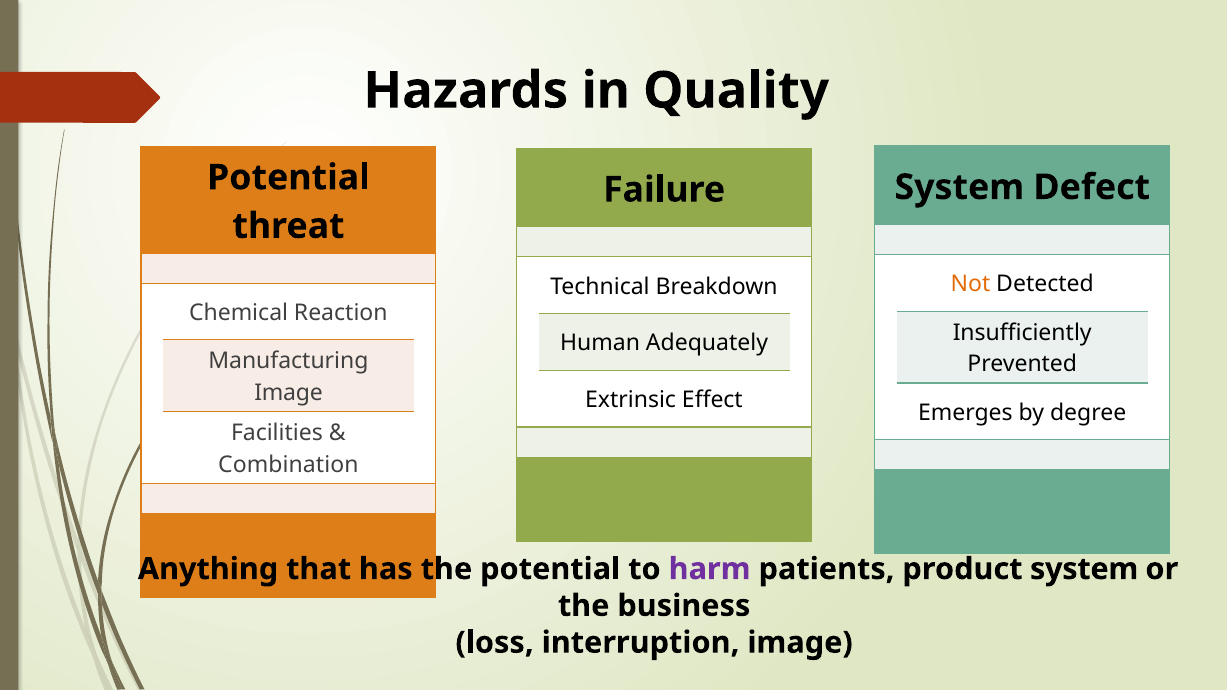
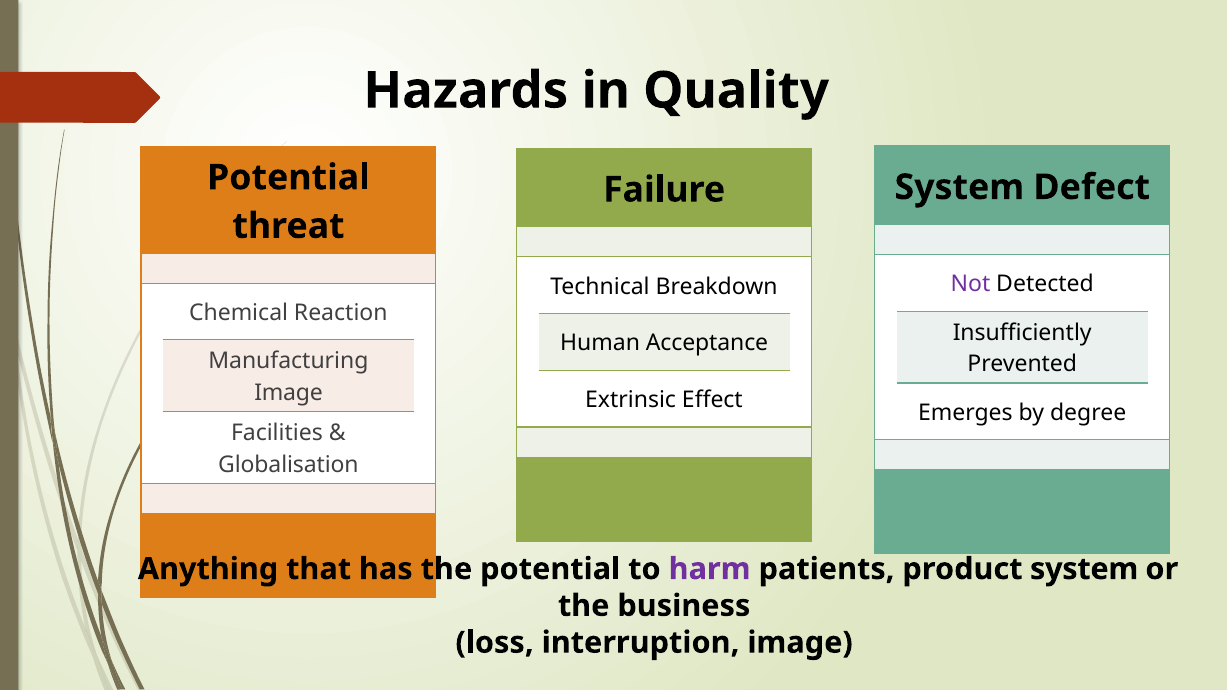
Not colour: orange -> purple
Adequately: Adequately -> Acceptance
Combination: Combination -> Globalisation
